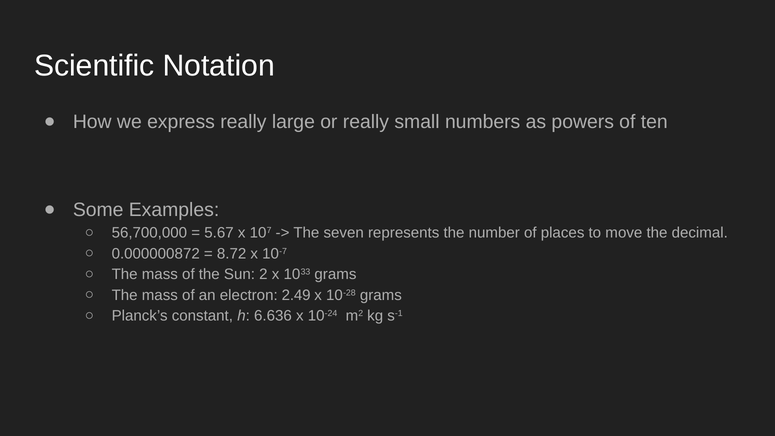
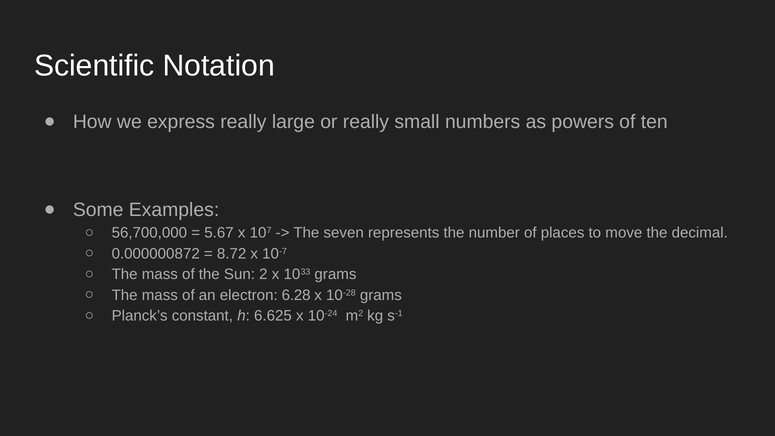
2.49: 2.49 -> 6.28
6.636: 6.636 -> 6.625
